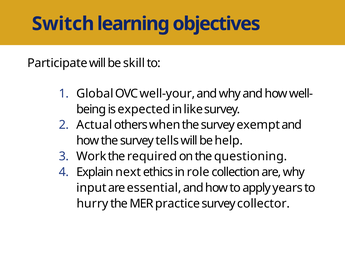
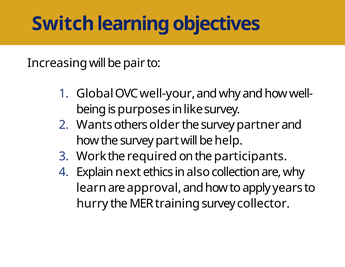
Participate: Participate -> Increasing
skill: skill -> pair
expected: expected -> purposes
Actual: Actual -> Wants
when: when -> older
exempt: exempt -> partner
tells: tells -> part
questioning: questioning -> participants
role: role -> also
input: input -> learn
essential: essential -> approval
practice: practice -> training
